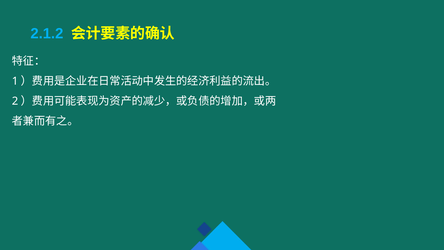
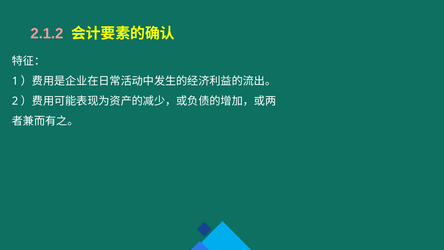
2.1.2 colour: light blue -> pink
